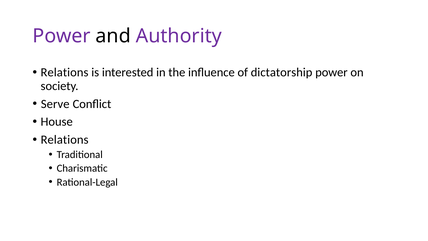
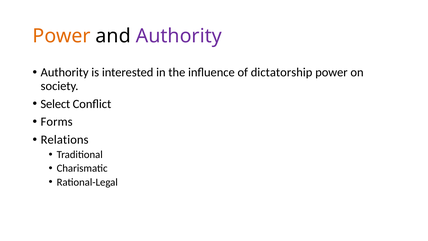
Power at (62, 36) colour: purple -> orange
Relations at (65, 72): Relations -> Authority
Serve: Serve -> Select
House: House -> Forms
